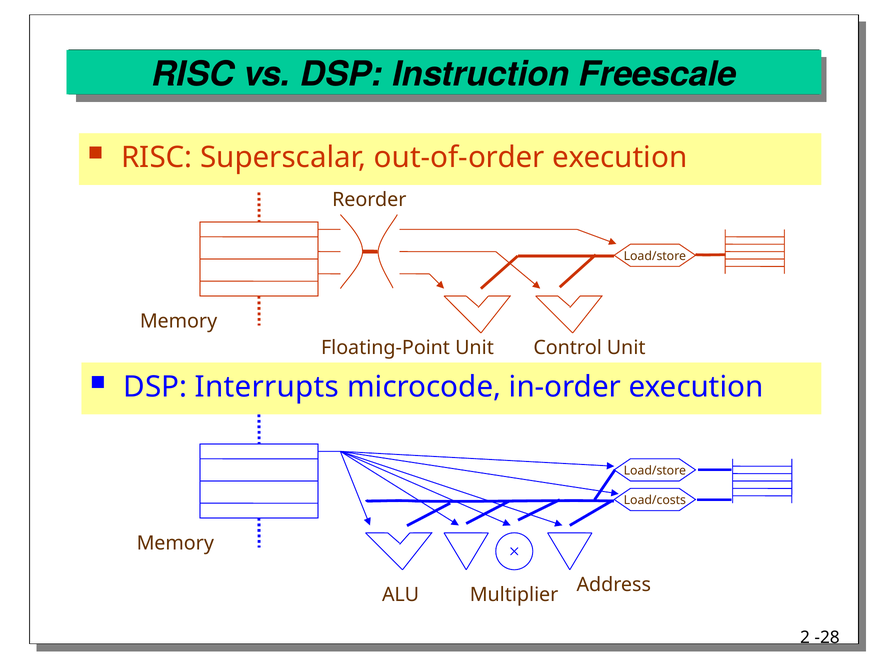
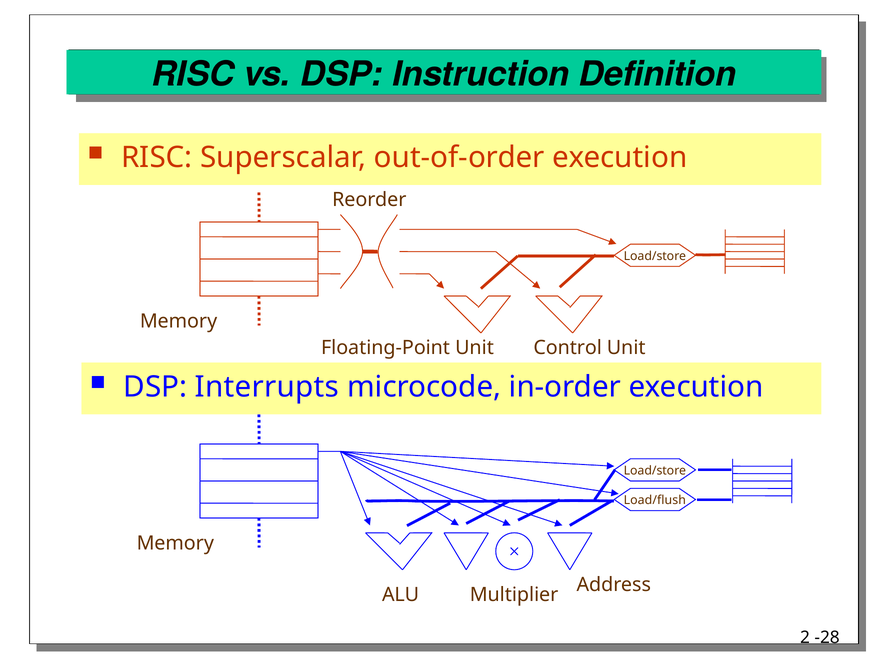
Freescale: Freescale -> Definition
Load/costs: Load/costs -> Load/flush
